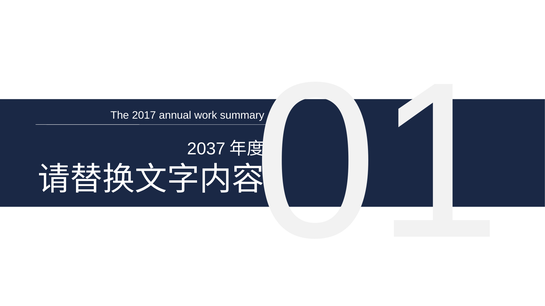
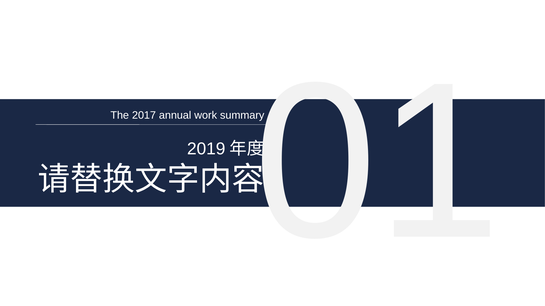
2037: 2037 -> 2019
